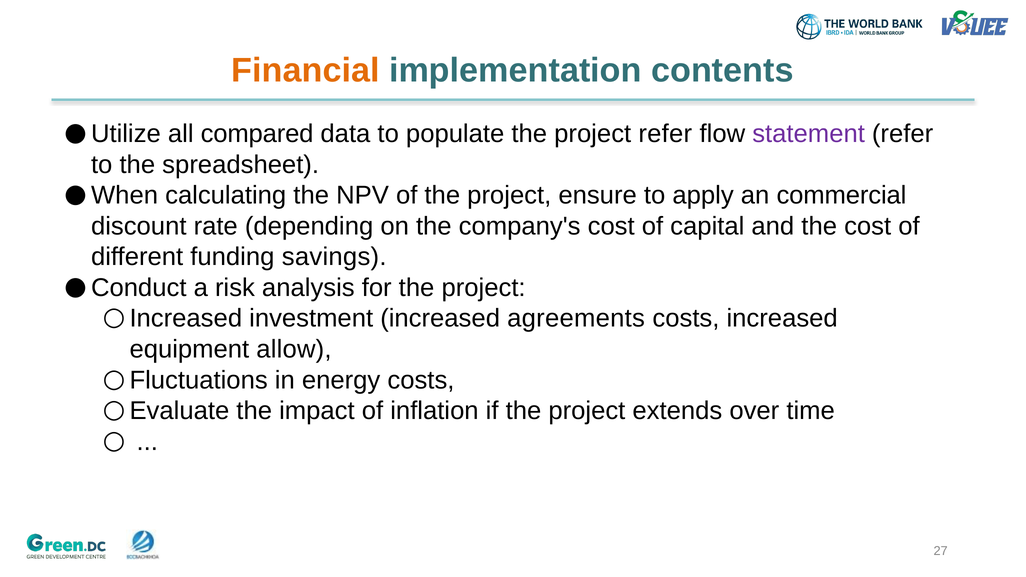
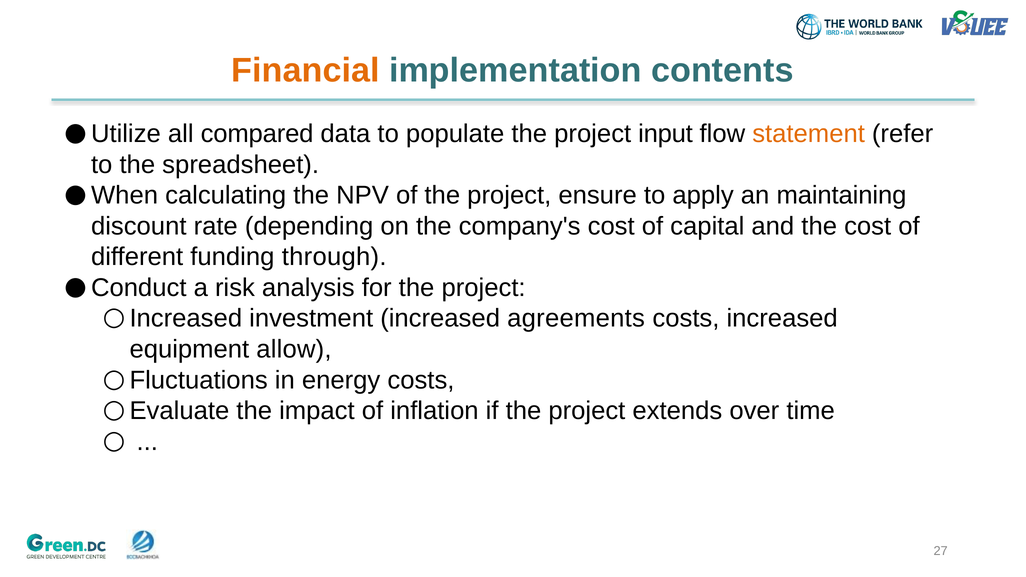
project refer: refer -> input
statement colour: purple -> orange
commercial: commercial -> maintaining
savings: savings -> through
